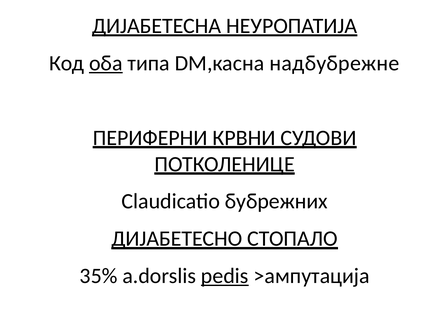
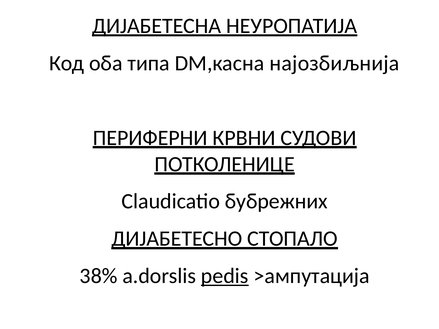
оба underline: present -> none
надбубрежне: надбубрежне -> најозбиљнија
35%: 35% -> 38%
